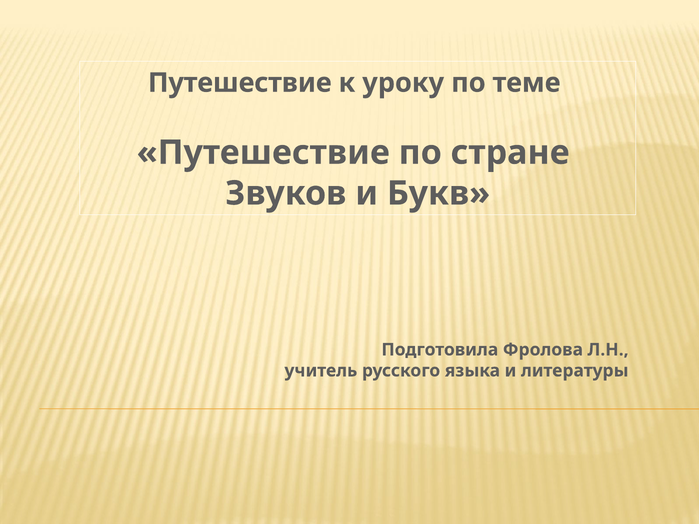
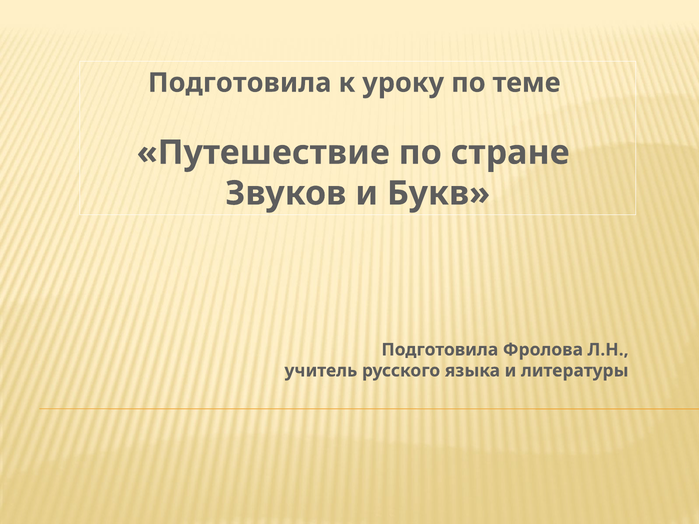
Путешествие at (240, 83): Путешествие -> Подготовила
